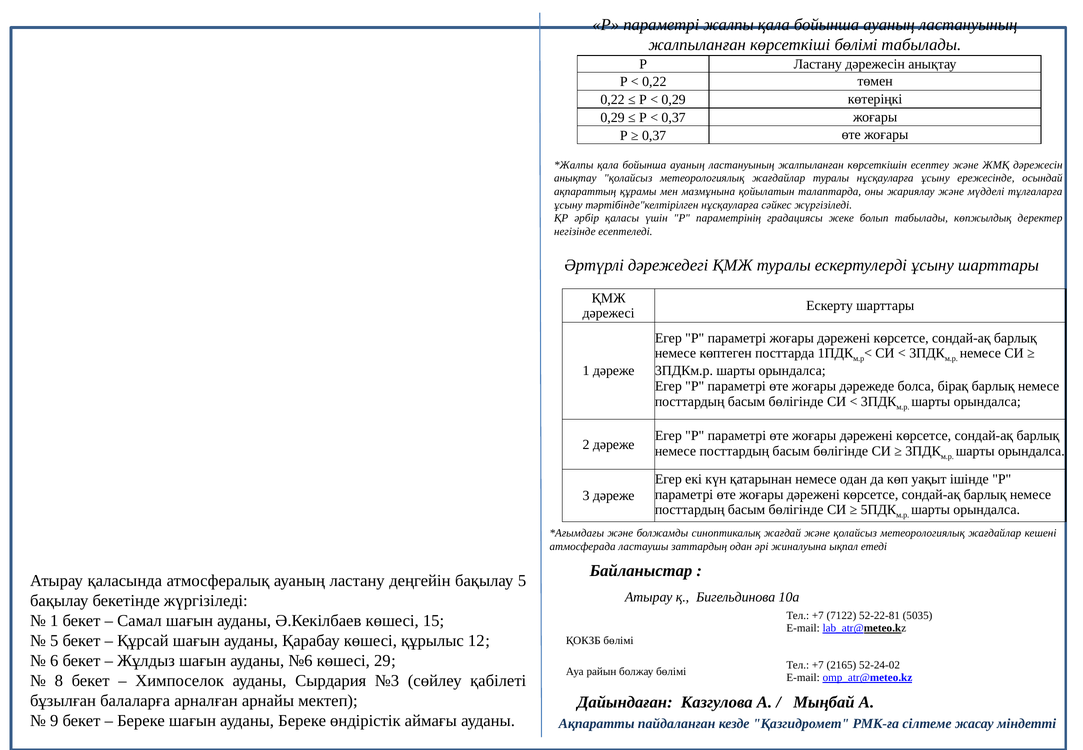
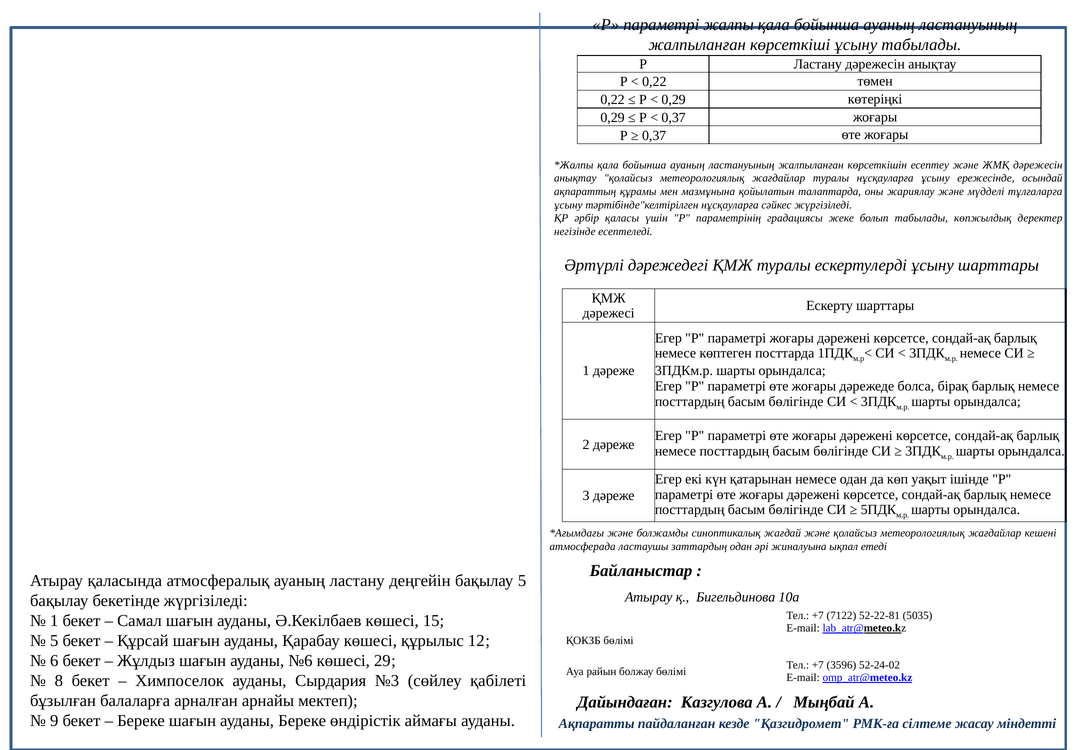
көрсеткіші бөлімі: бөлімі -> ұсыну
2165: 2165 -> 3596
